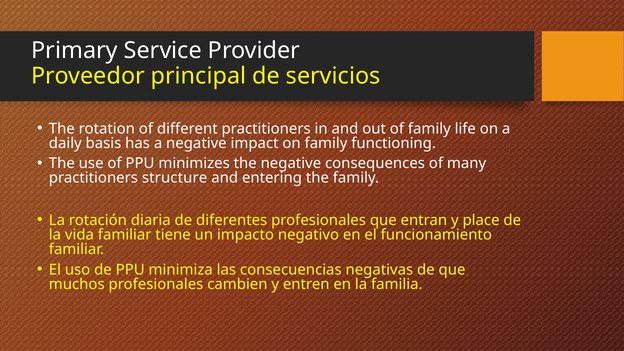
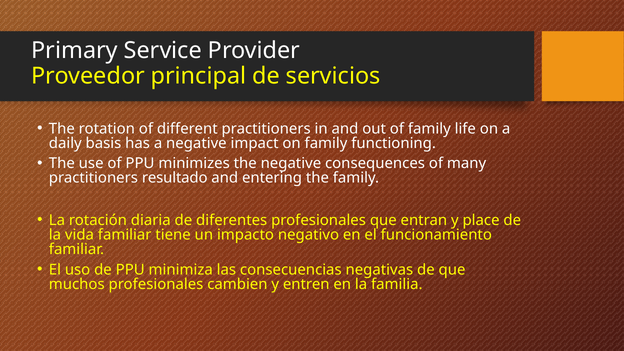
structure: structure -> resultado
